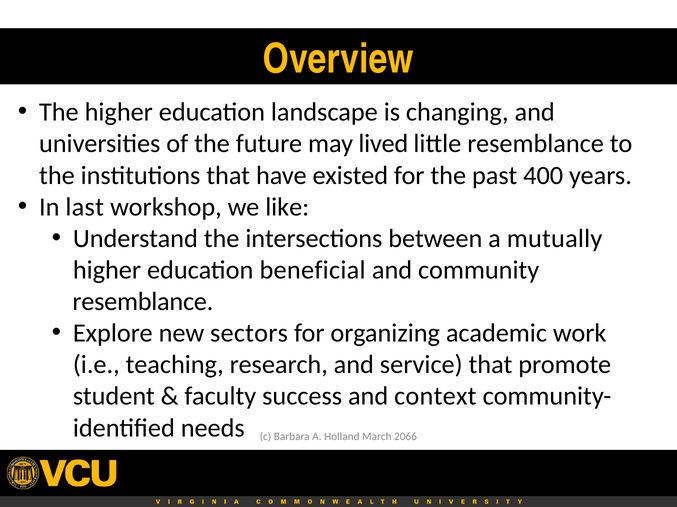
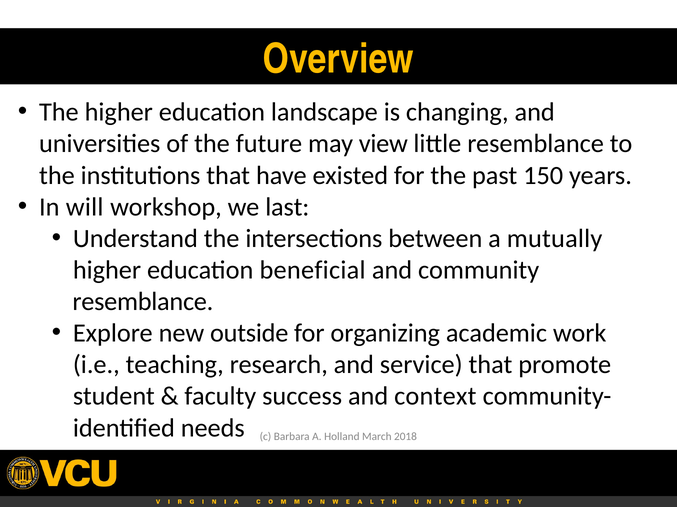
lived: lived -> view
400: 400 -> 150
last: last -> will
like: like -> last
sectors: sectors -> outside
2066: 2066 -> 2018
